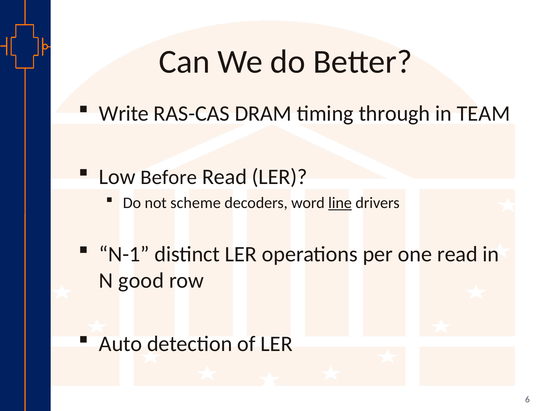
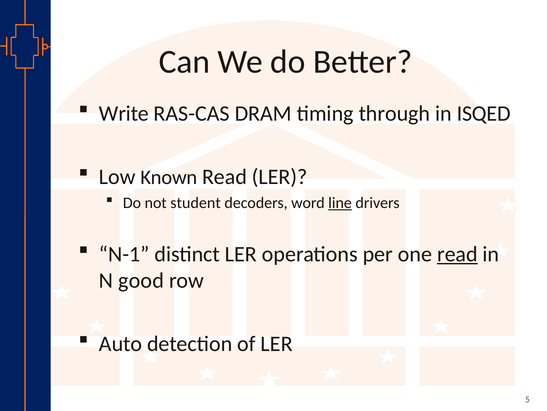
TEAM: TEAM -> ISQED
Before: Before -> Known
scheme: scheme -> student
read at (457, 254) underline: none -> present
6: 6 -> 5
